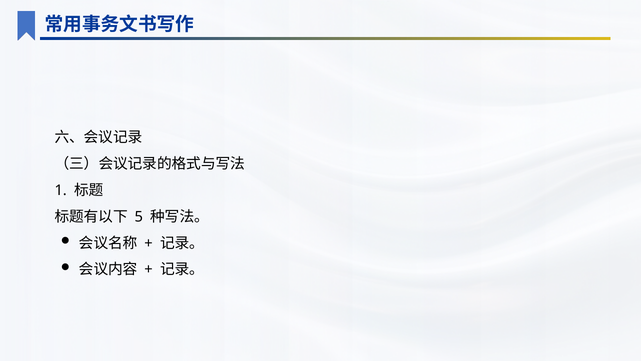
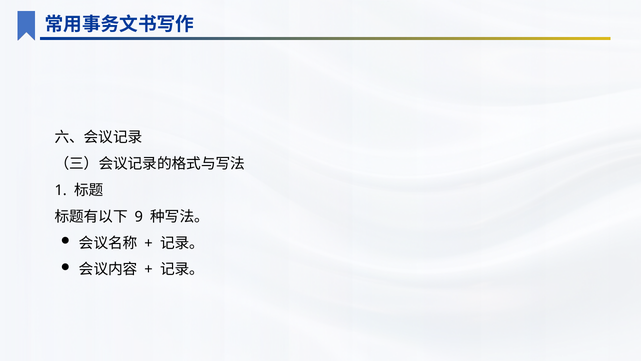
5: 5 -> 9
